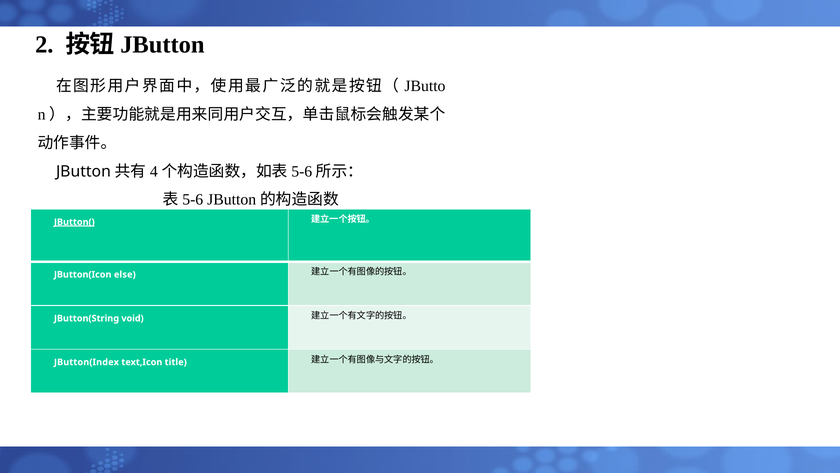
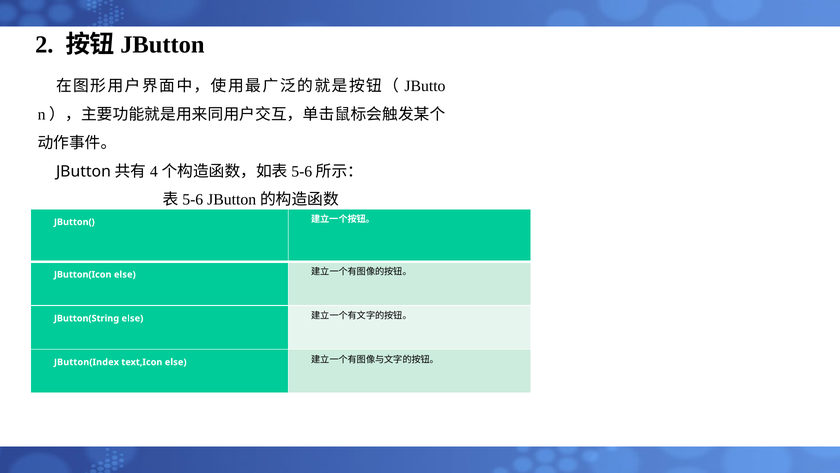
JButton( underline: present -> none
JButton(String void: void -> else
text,Icon title: title -> else
